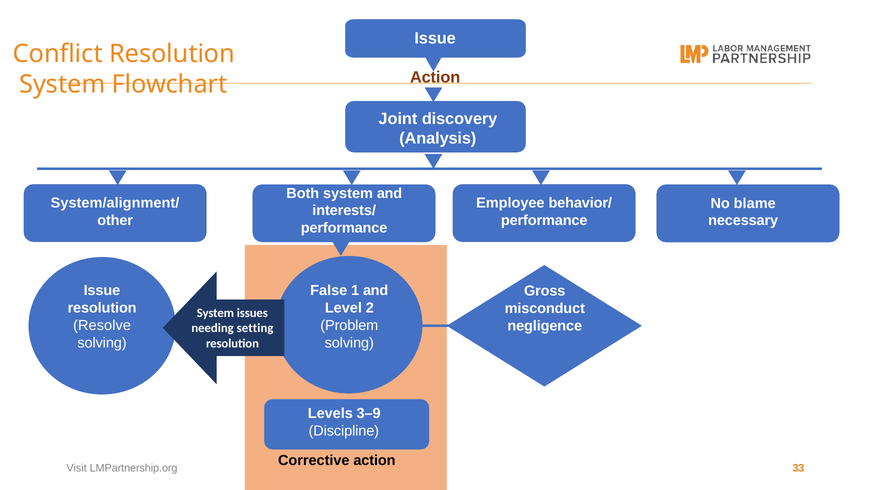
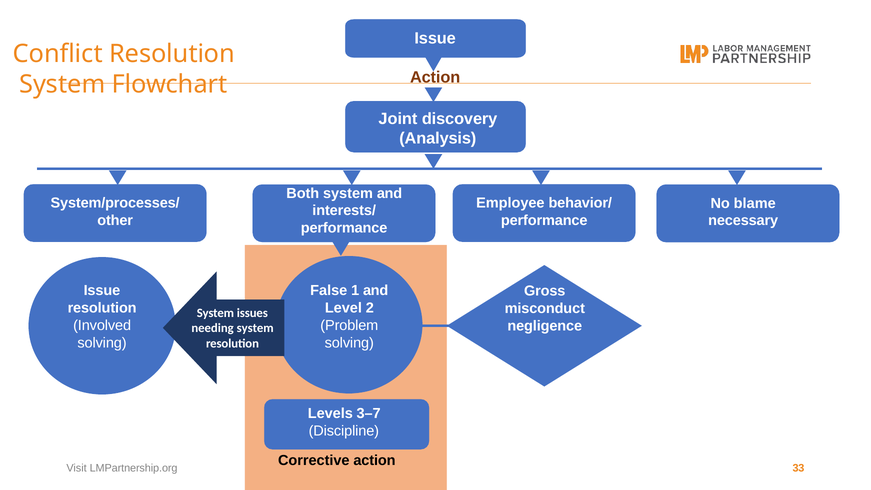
System/alignment/: System/alignment/ -> System/processes/
Resolve: Resolve -> Involved
needing setting: setting -> system
3–9: 3–9 -> 3–7
